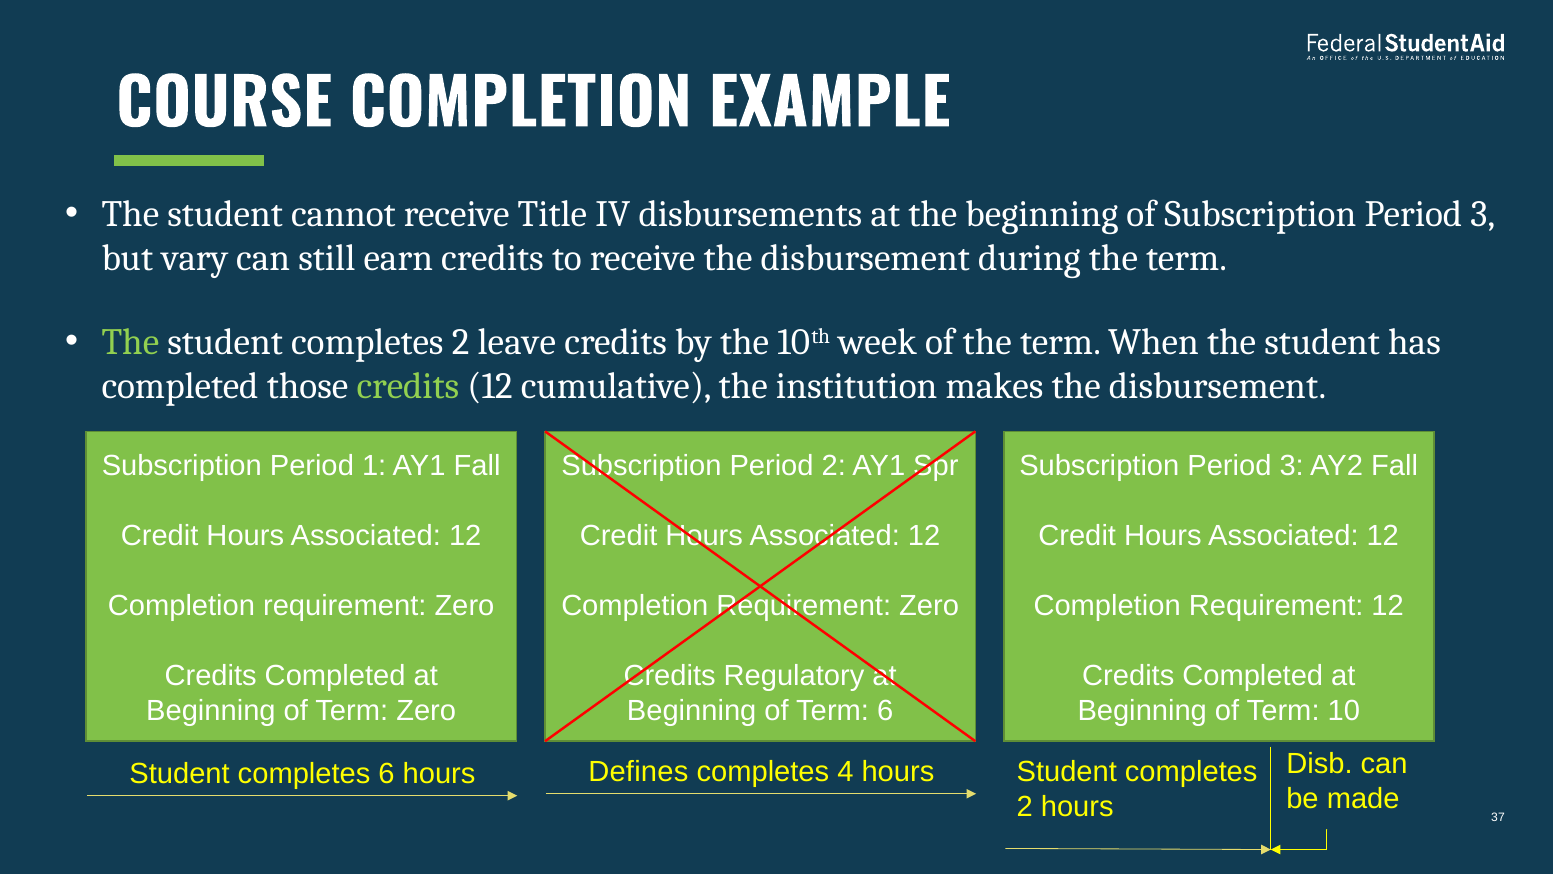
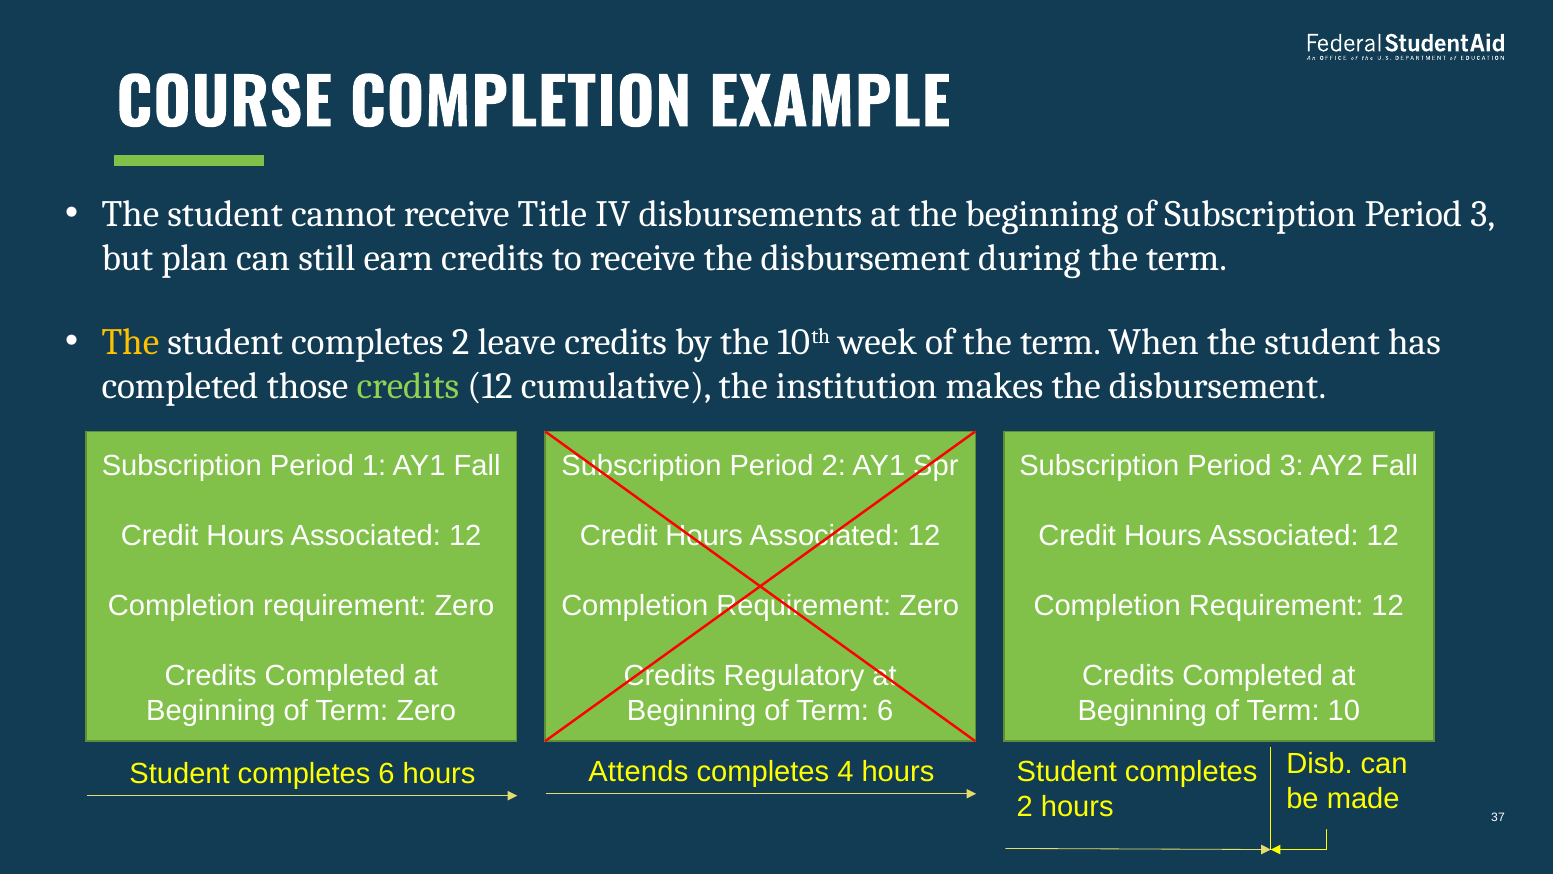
vary: vary -> plan
The at (130, 342) colour: light green -> yellow
Defines: Defines -> Attends
